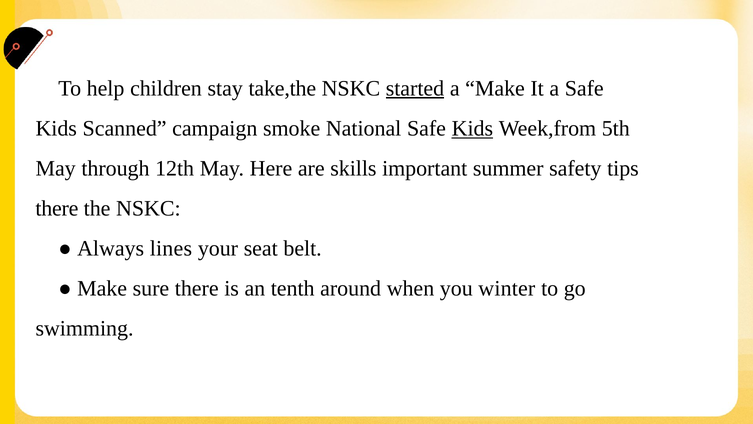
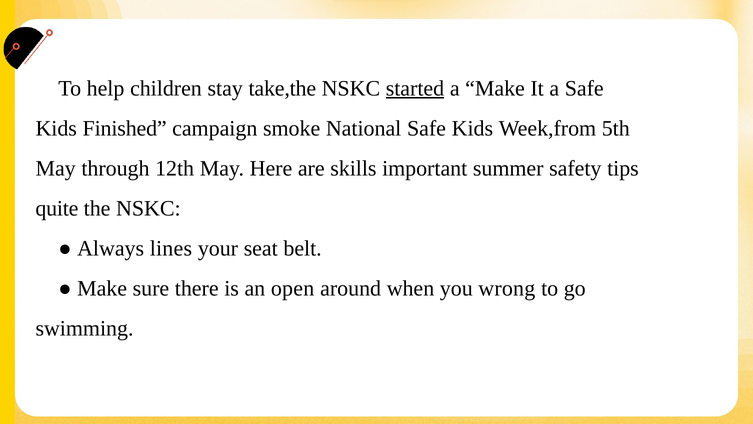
Scanned: Scanned -> Finished
Kids at (472, 128) underline: present -> none
there at (57, 208): there -> quite
tenth: tenth -> open
winter: winter -> wrong
